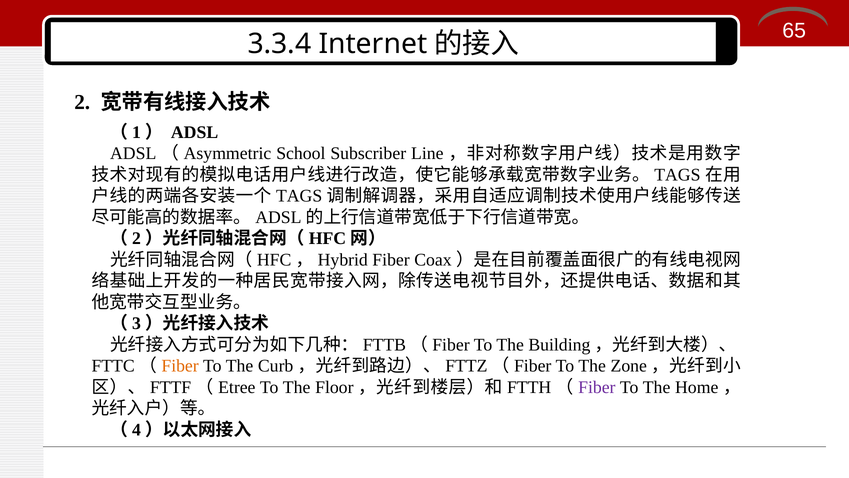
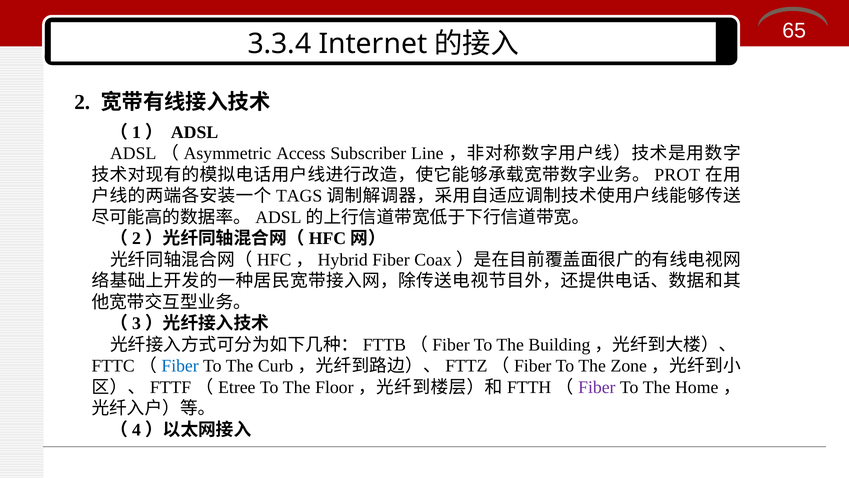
School: School -> Access
TAGS at (677, 175): TAGS -> PROT
Fiber at (180, 366) colour: orange -> blue
